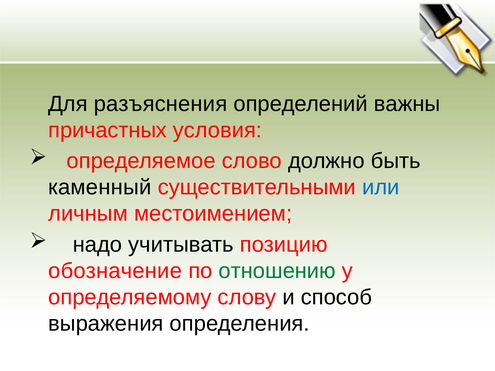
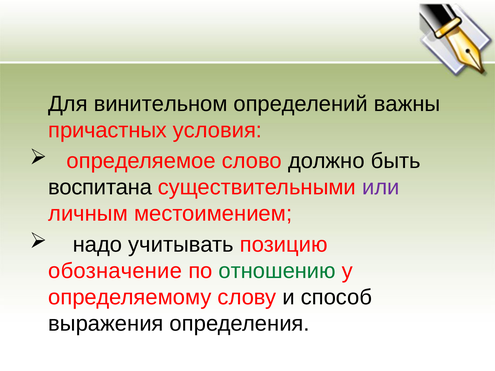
разъяснения: разъяснения -> винительном
каменный: каменный -> воспитана
или colour: blue -> purple
